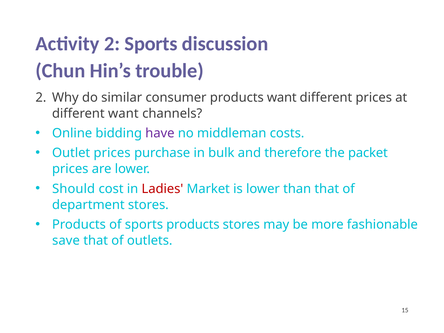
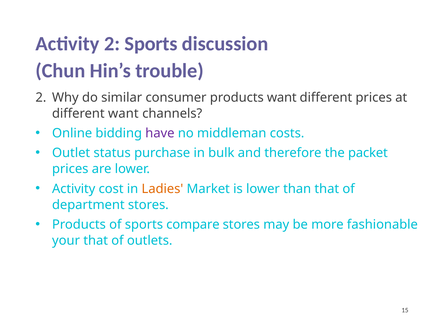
Outlet prices: prices -> status
Should at (74, 189): Should -> Activity
Ladies colour: red -> orange
sports products: products -> compare
save: save -> your
